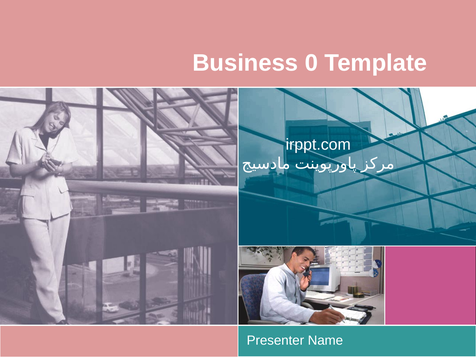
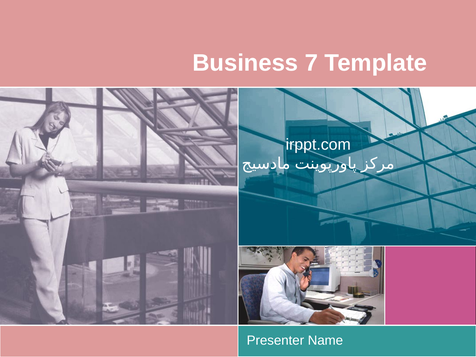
0: 0 -> 7
